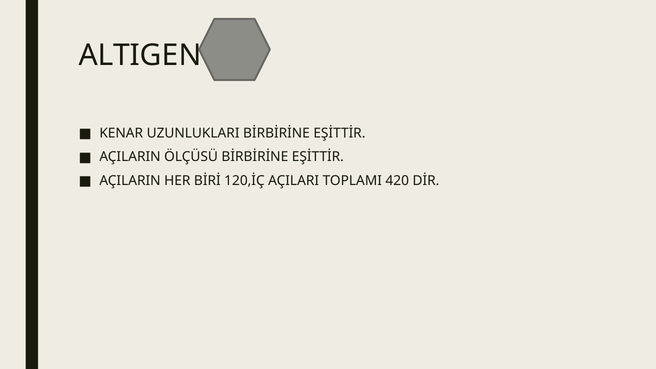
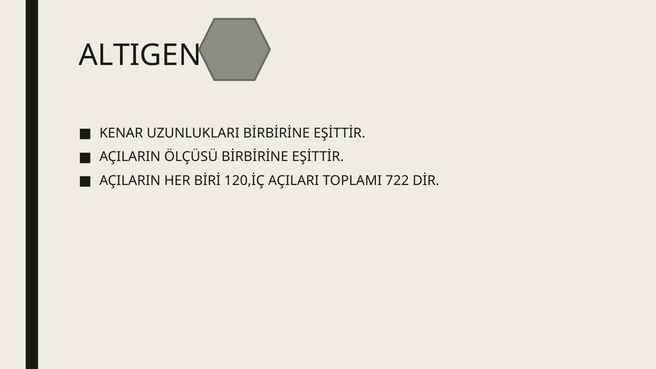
420: 420 -> 722
